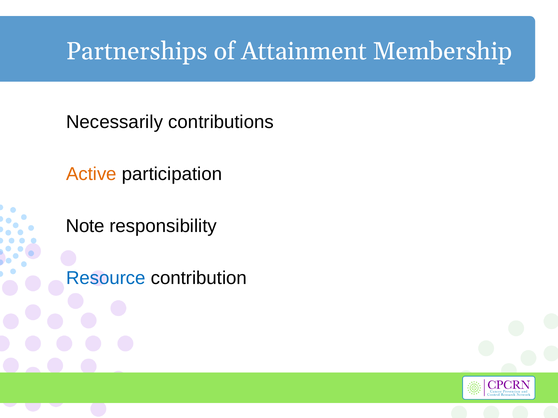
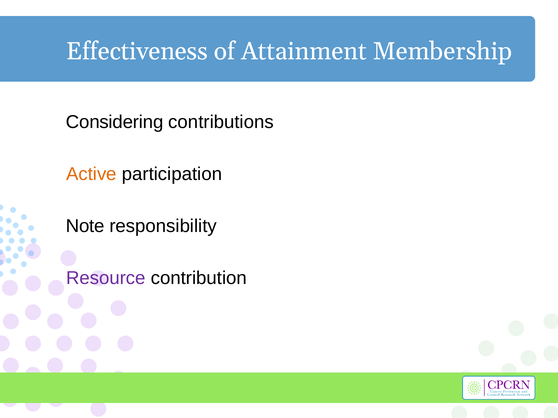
Partnerships: Partnerships -> Effectiveness
Necessarily: Necessarily -> Considering
Resource colour: blue -> purple
